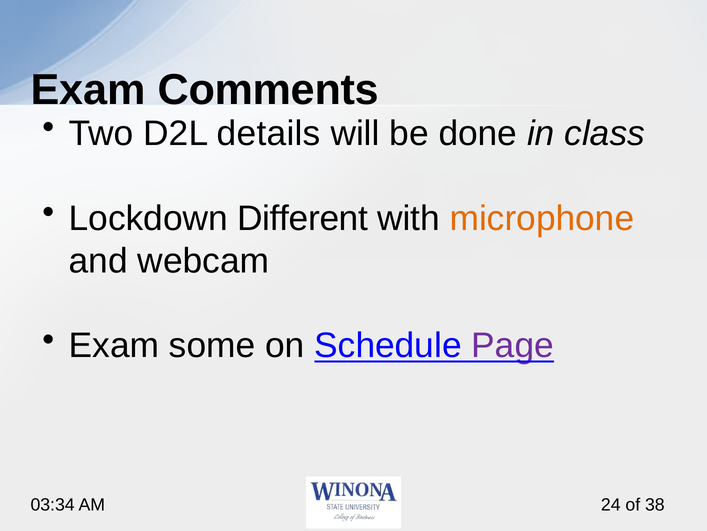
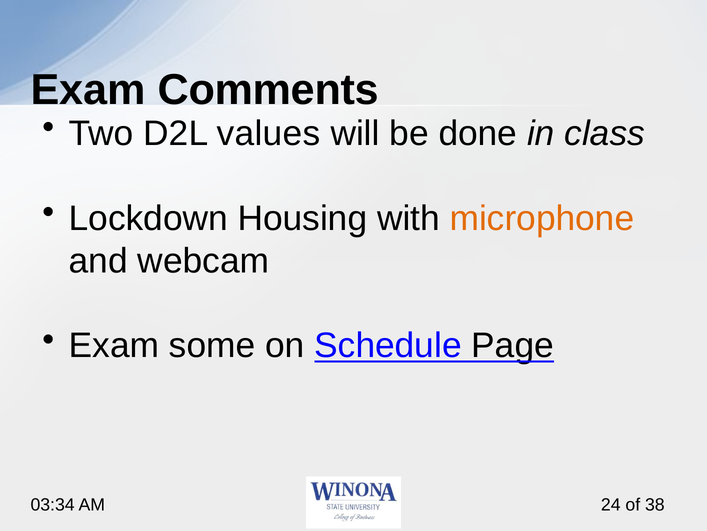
details: details -> values
Different: Different -> Housing
Page colour: purple -> black
